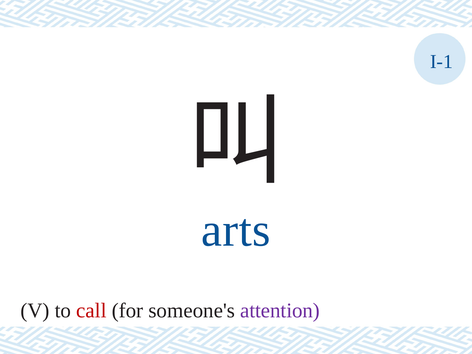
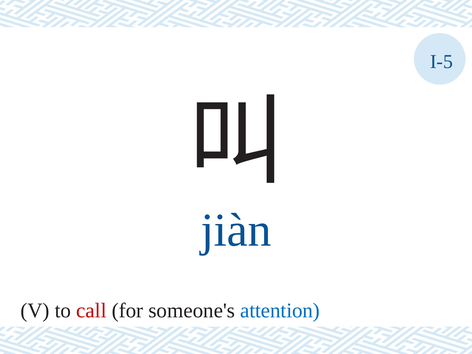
I-1: I-1 -> I-5
arts: arts -> jiàn
attention colour: purple -> blue
